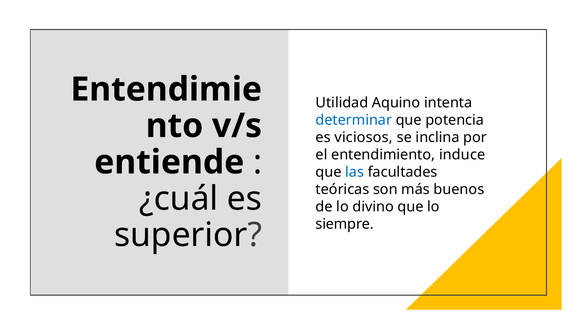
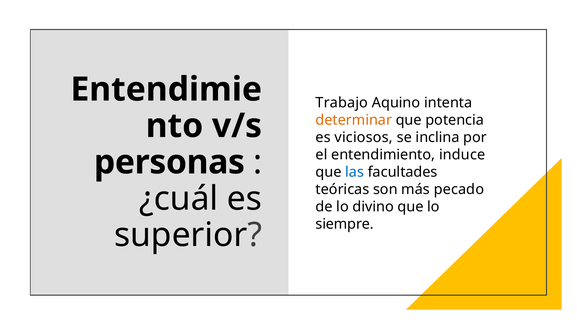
Utilidad: Utilidad -> Trabajo
determinar colour: blue -> orange
entiende: entiende -> personas
buenos: buenos -> pecado
